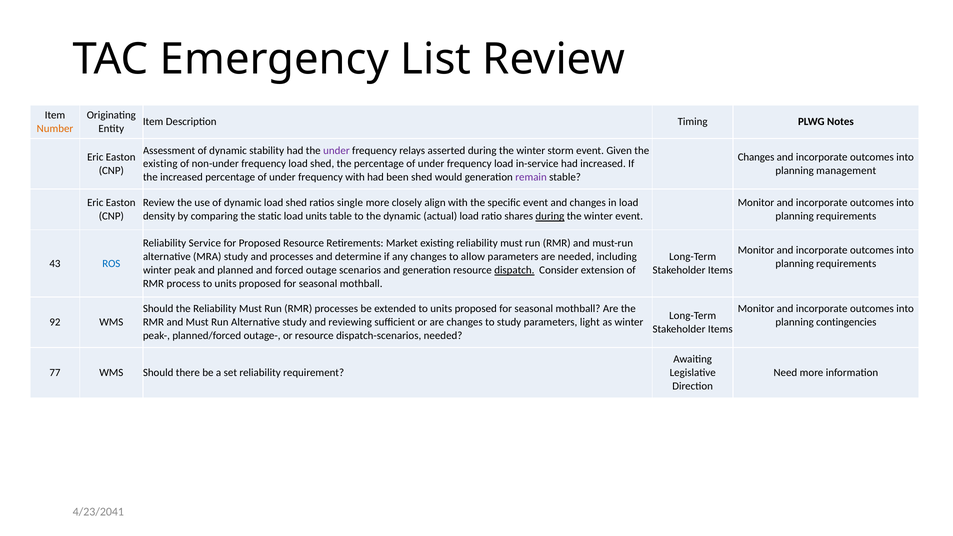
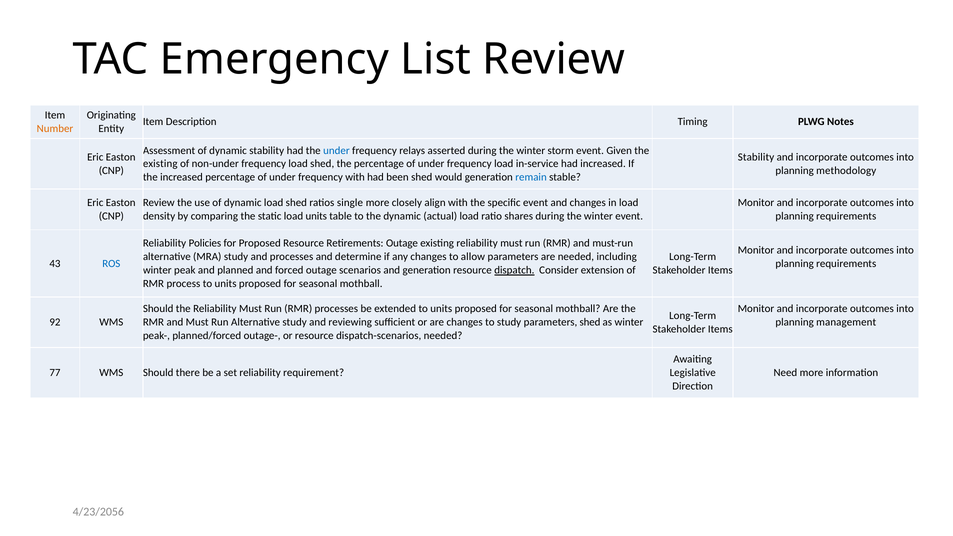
under at (336, 150) colour: purple -> blue
Changes at (756, 157): Changes -> Stability
management: management -> methodology
remain colour: purple -> blue
during at (550, 216) underline: present -> none
Service: Service -> Policies
Retirements Market: Market -> Outage
parameters light: light -> shed
contingencies: contingencies -> management
4/23/2041: 4/23/2041 -> 4/23/2056
